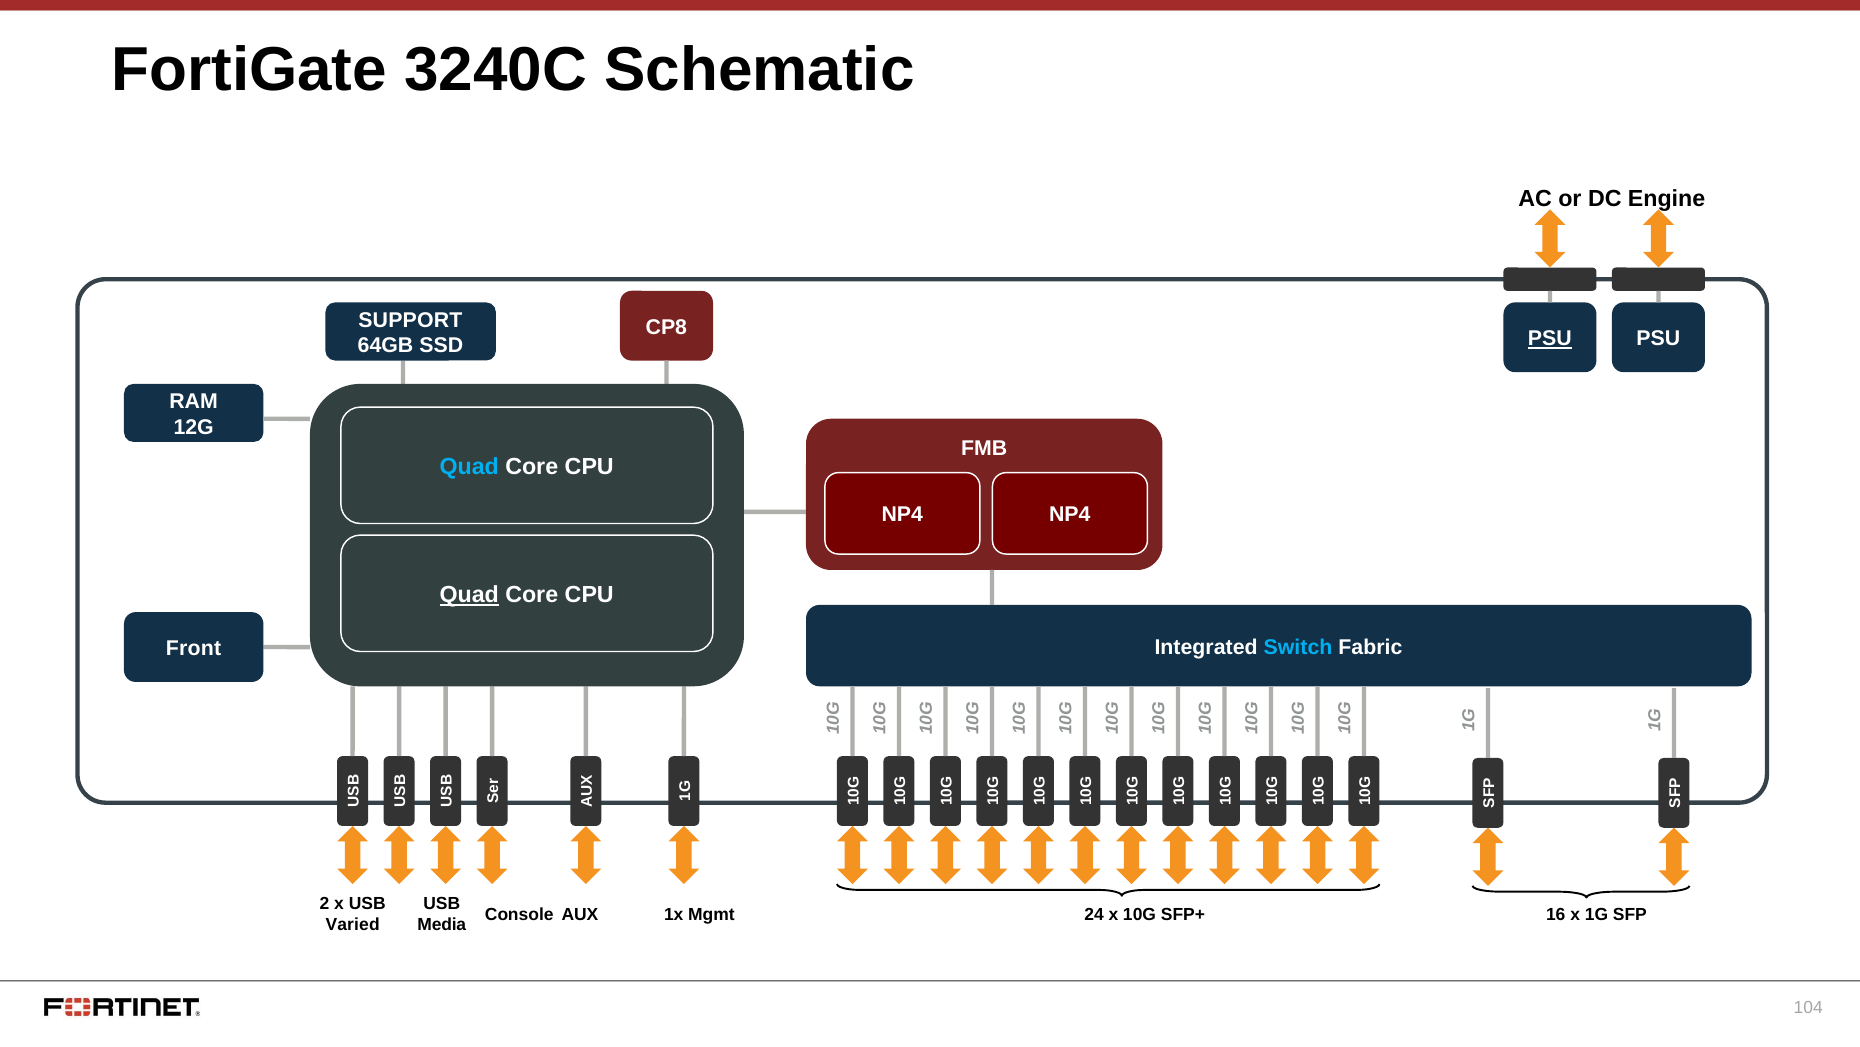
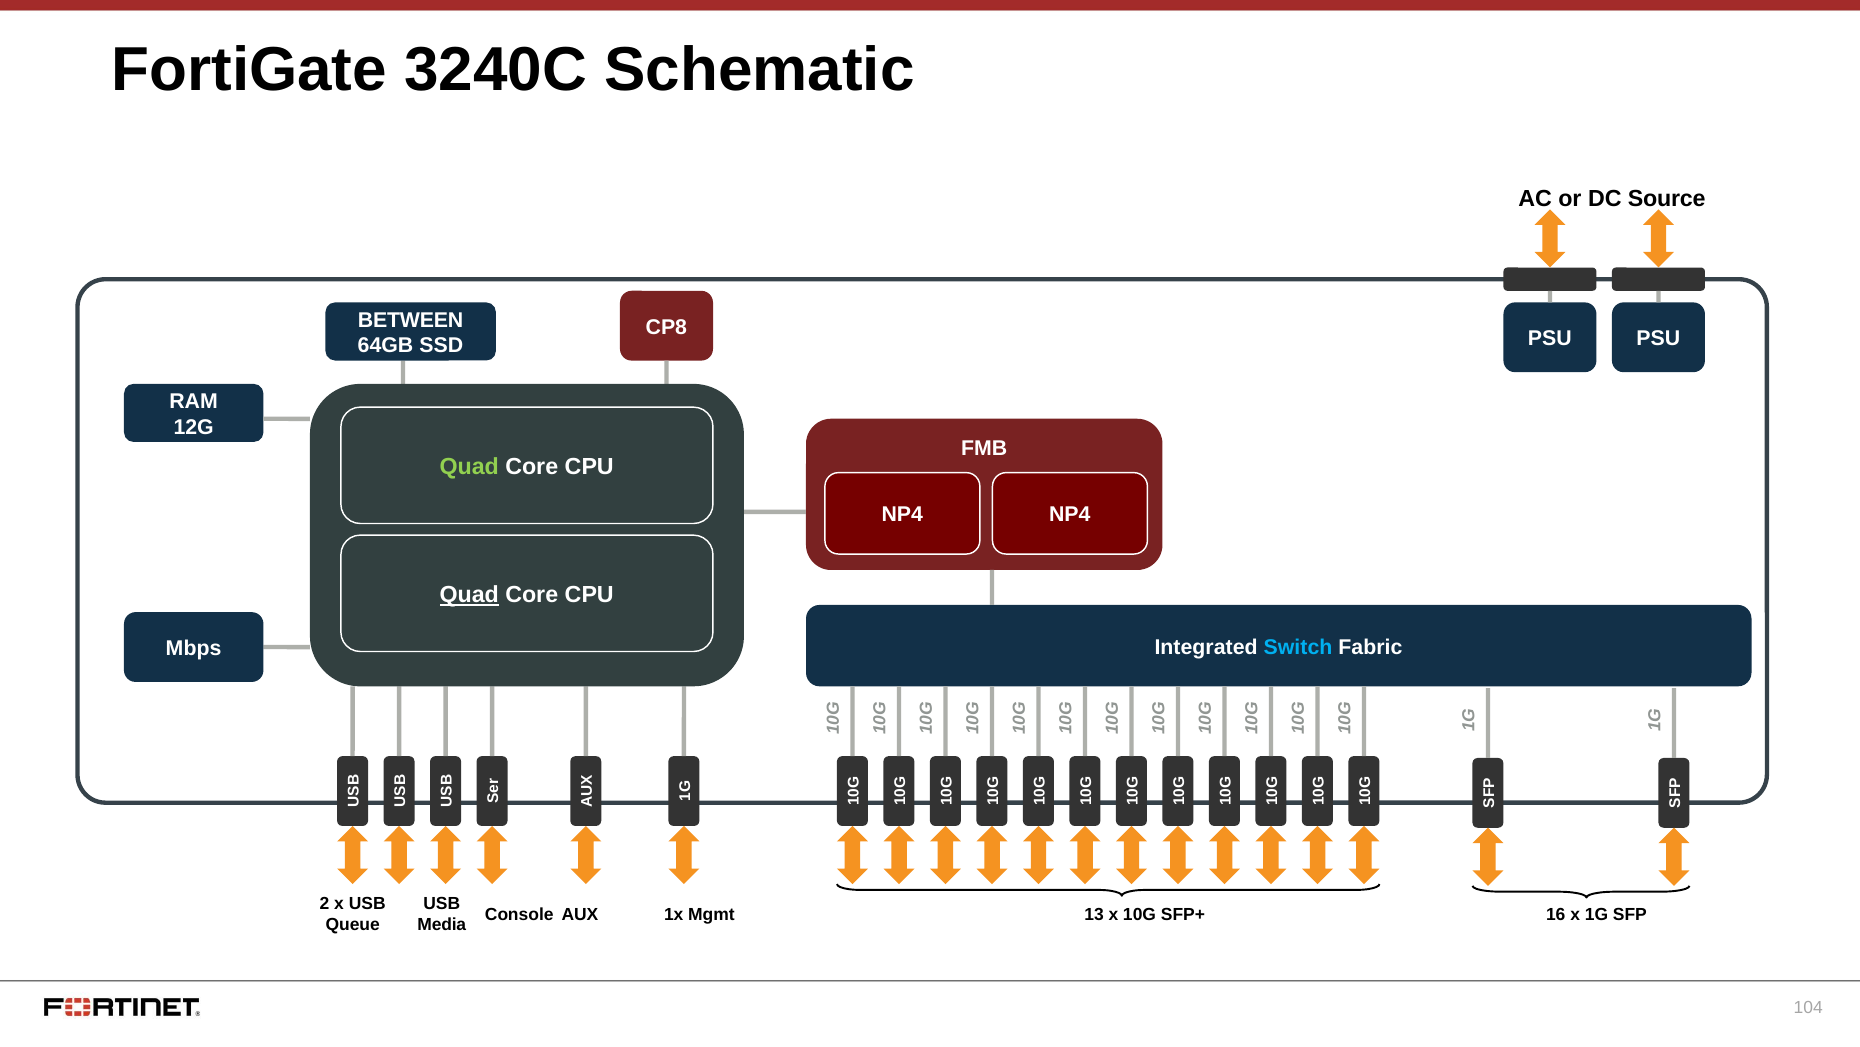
Engine: Engine -> Source
SUPPORT: SUPPORT -> BETWEEN
PSU at (1550, 339) underline: present -> none
Quad at (469, 467) colour: light blue -> light green
Front: Front -> Mbps
24: 24 -> 13
Varied: Varied -> Queue
